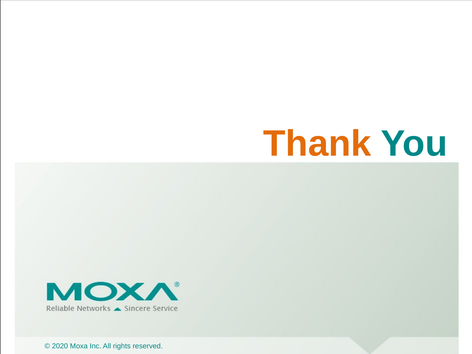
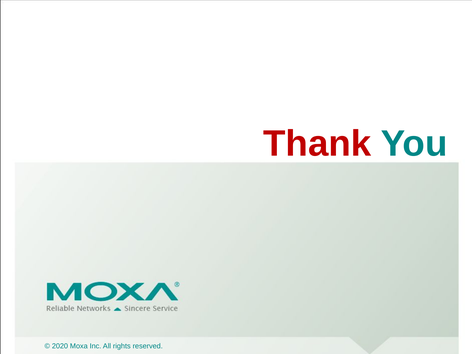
Thank colour: orange -> red
